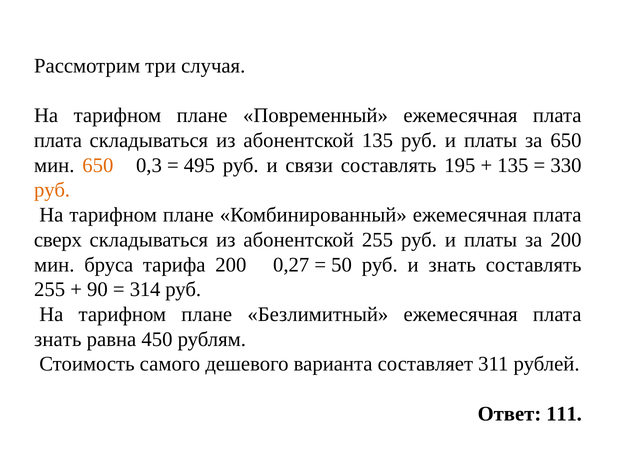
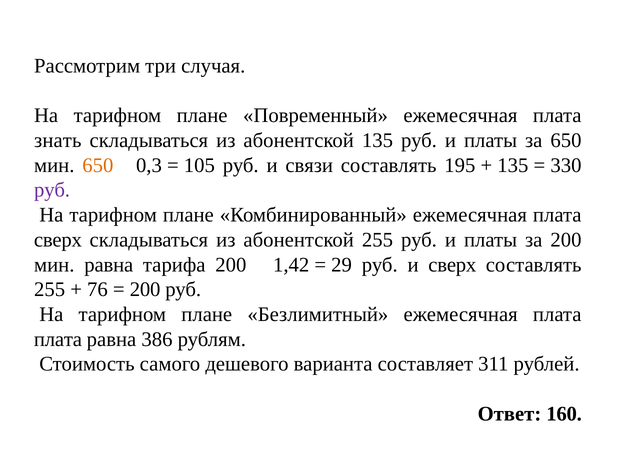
плата at (58, 140): плата -> знать
495: 495 -> 105
руб at (52, 190) colour: orange -> purple
мин бруса: бруса -> равна
0,27: 0,27 -> 1,42
50: 50 -> 29
и знать: знать -> сверх
90: 90 -> 76
314 at (145, 289): 314 -> 200
знать at (58, 339): знать -> плата
450: 450 -> 386
111: 111 -> 160
